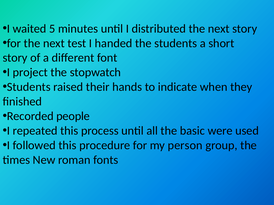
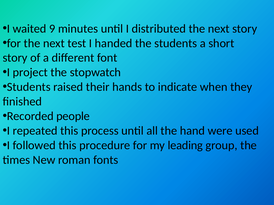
5: 5 -> 9
basic: basic -> hand
person: person -> leading
